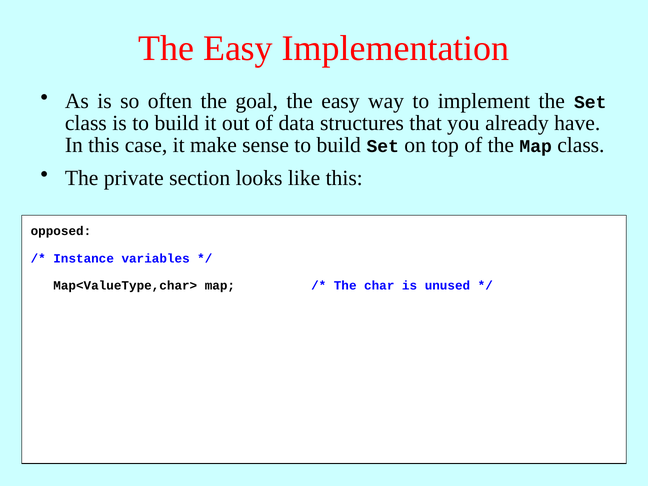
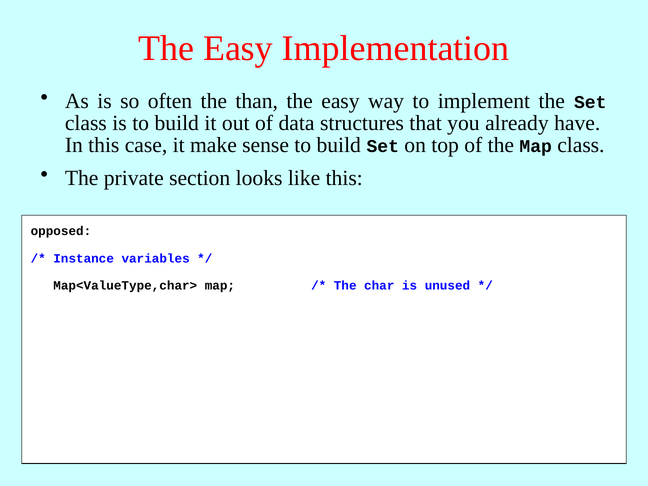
goal: goal -> than
